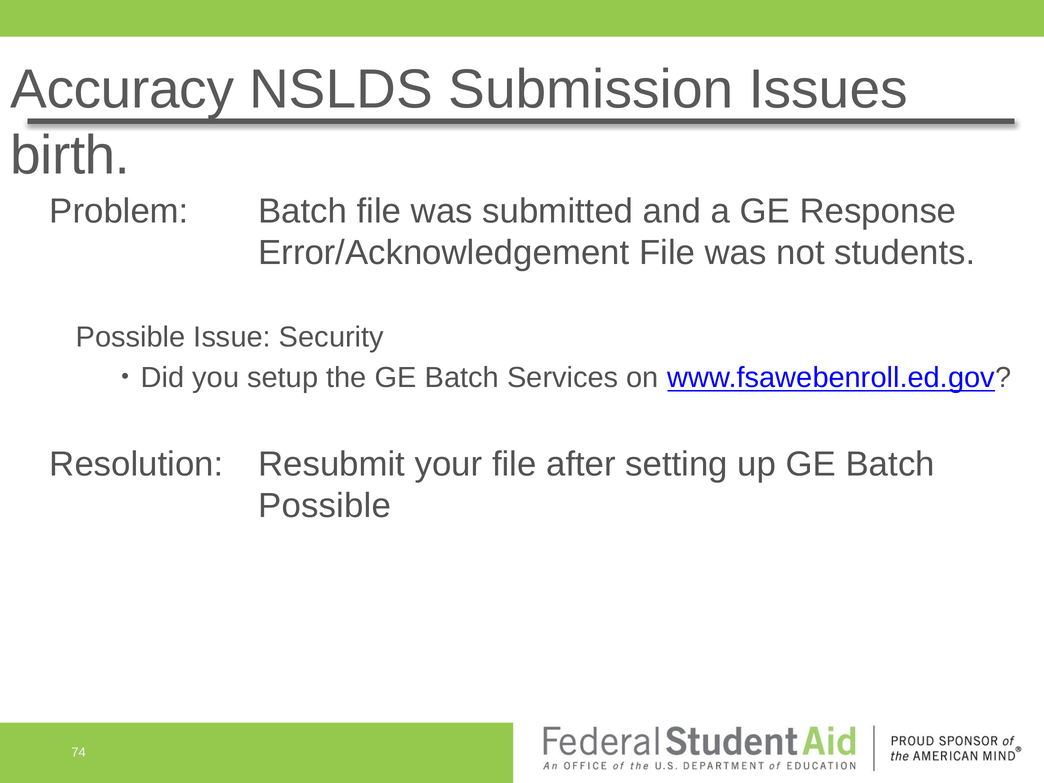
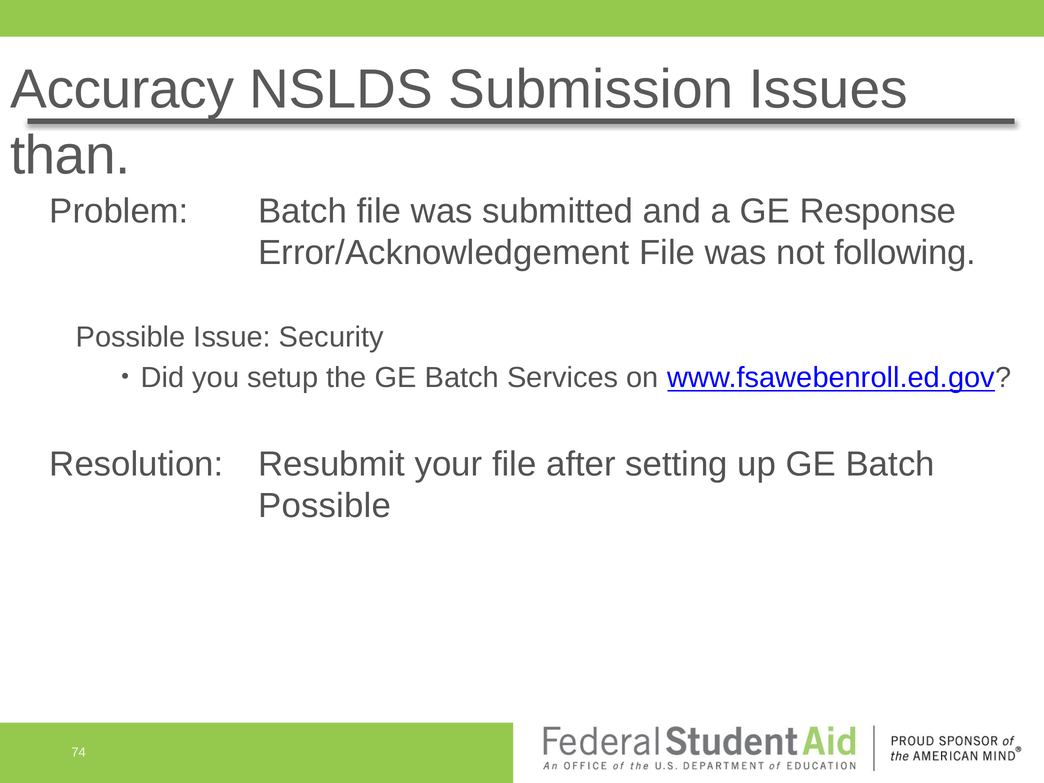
birth: birth -> than
students: students -> following
